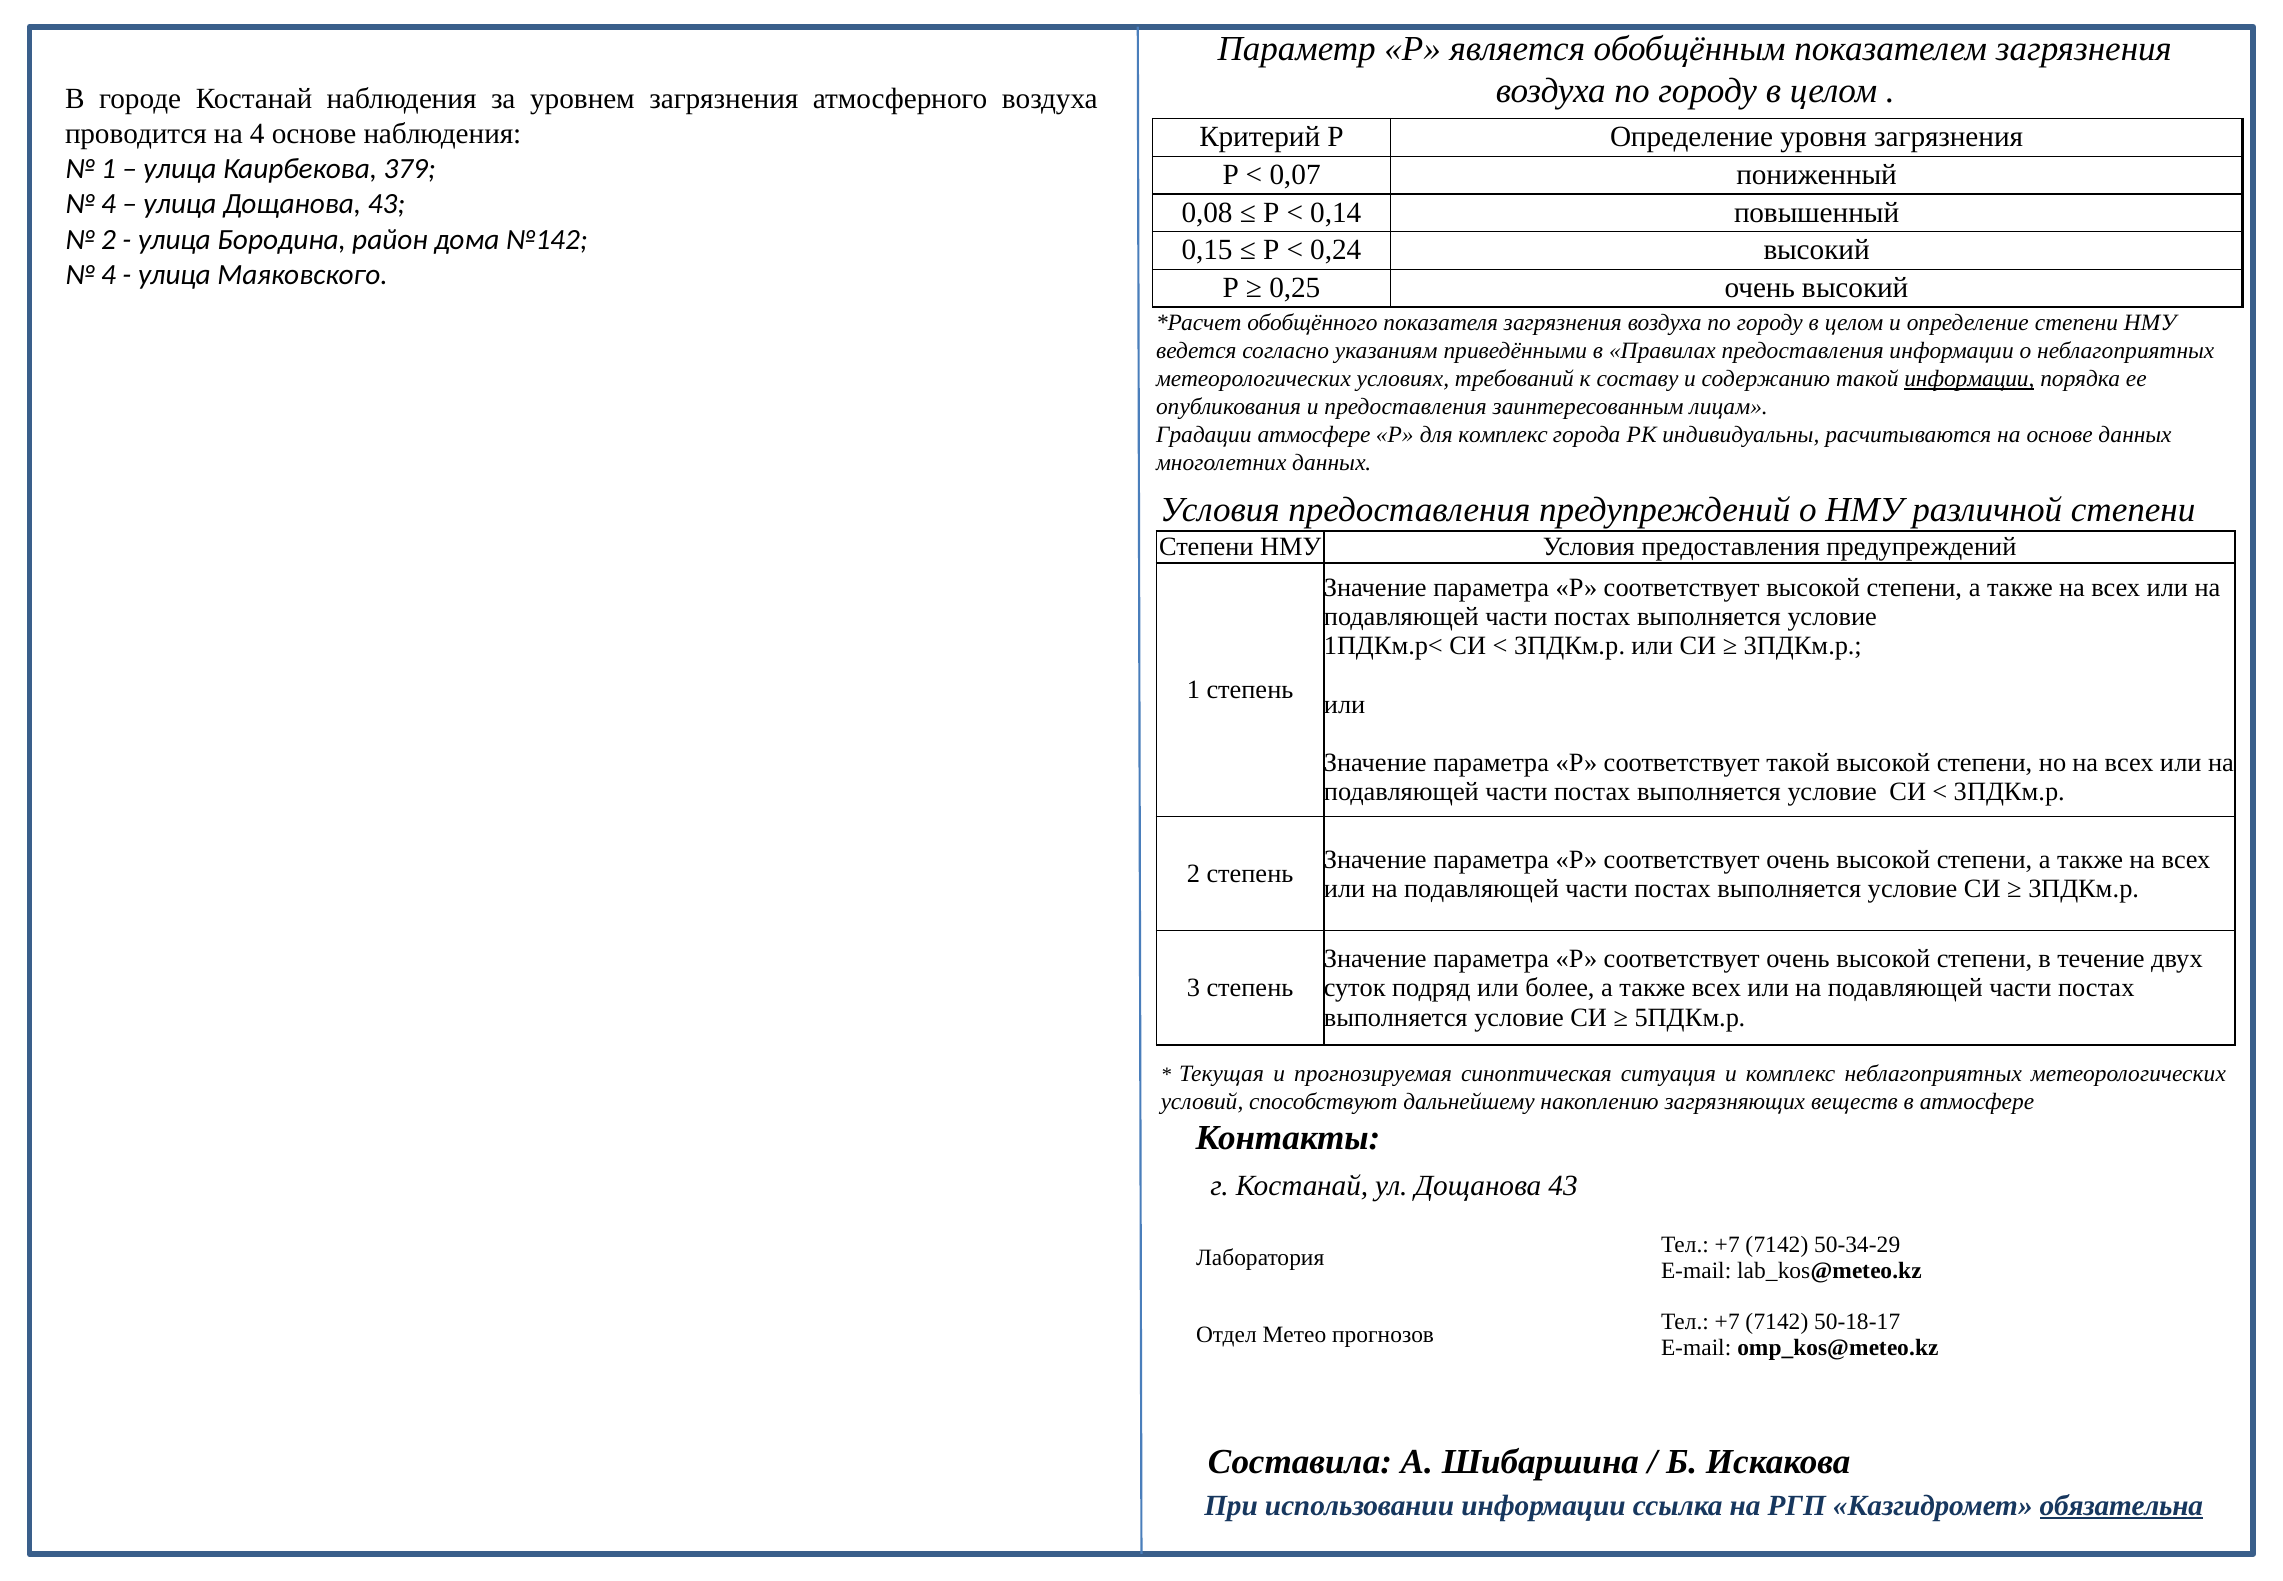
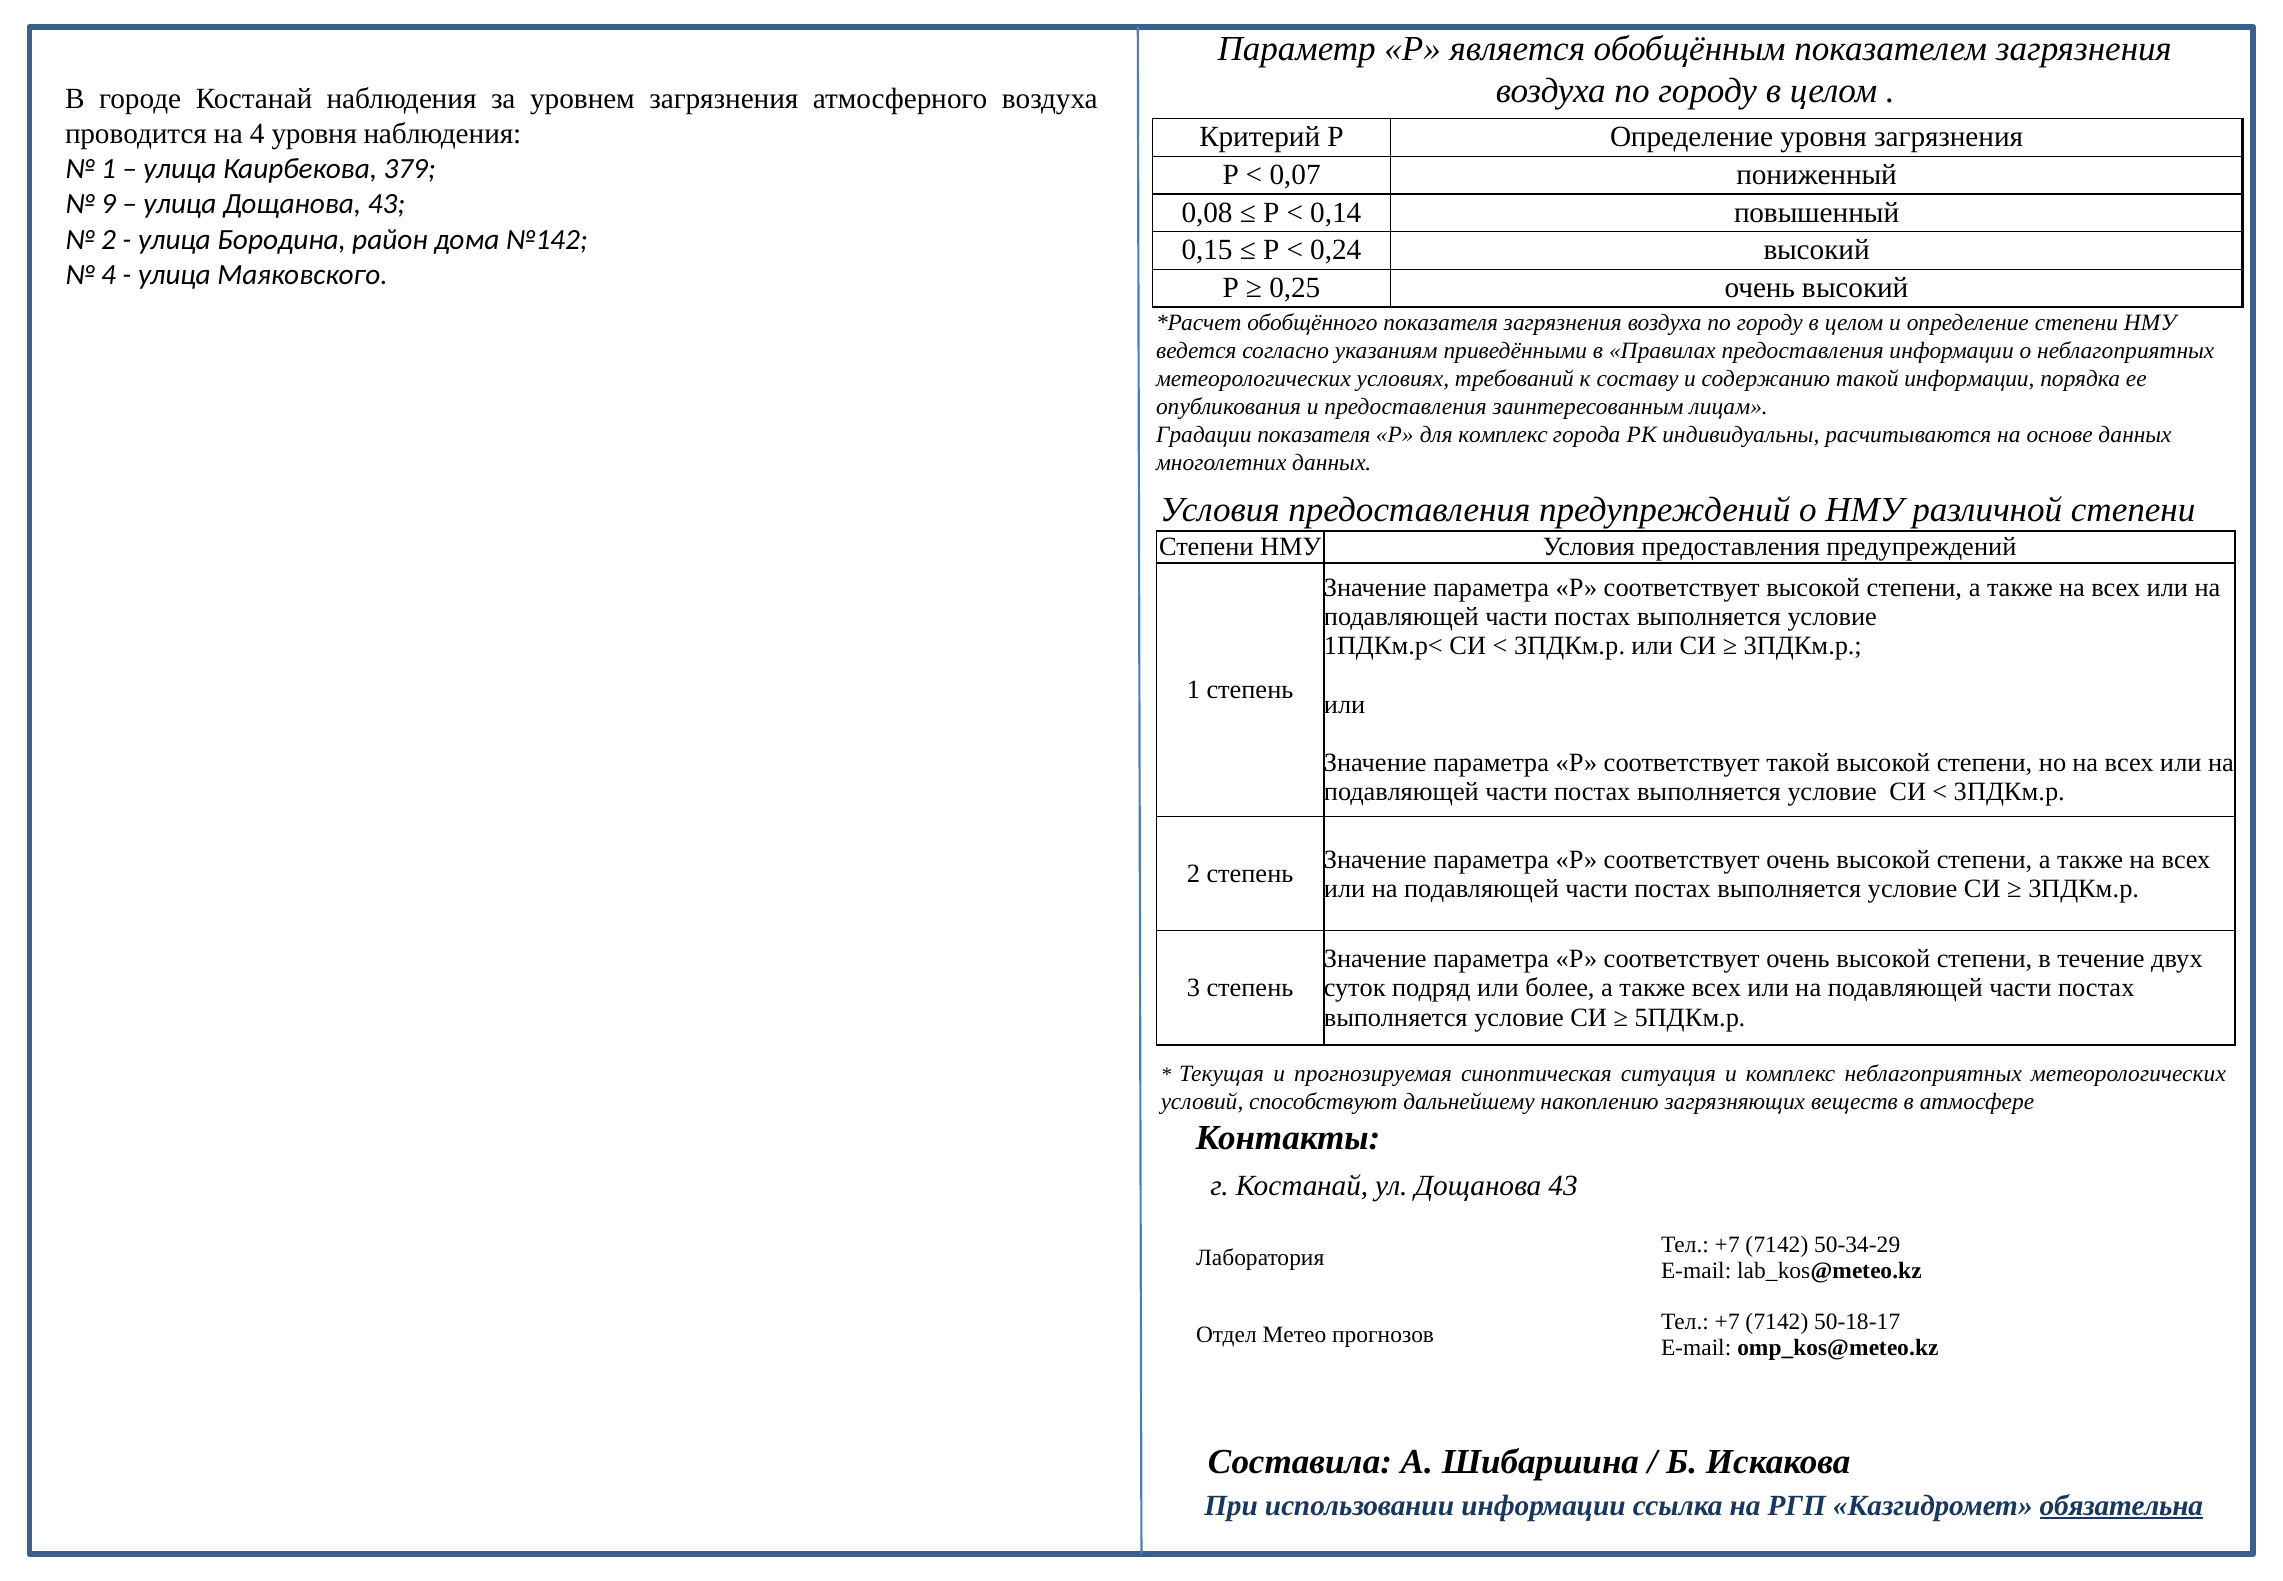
4 основе: основе -> уровня
4 at (109, 204): 4 -> 9
информации at (1969, 379) underline: present -> none
Градации атмосфере: атмосфере -> показателя
